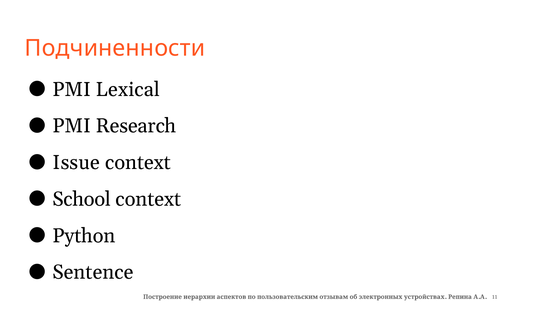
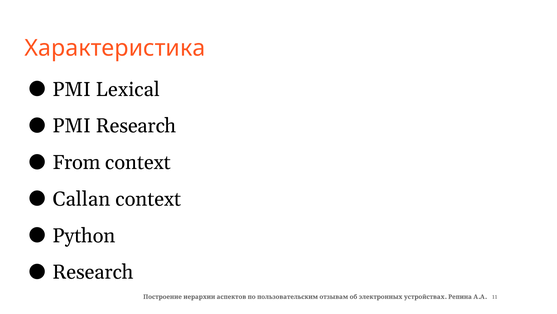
Подчиненности: Подчиненности -> Характеристика
Issue: Issue -> From
School: School -> Callan
Sentence at (93, 272): Sentence -> Research
